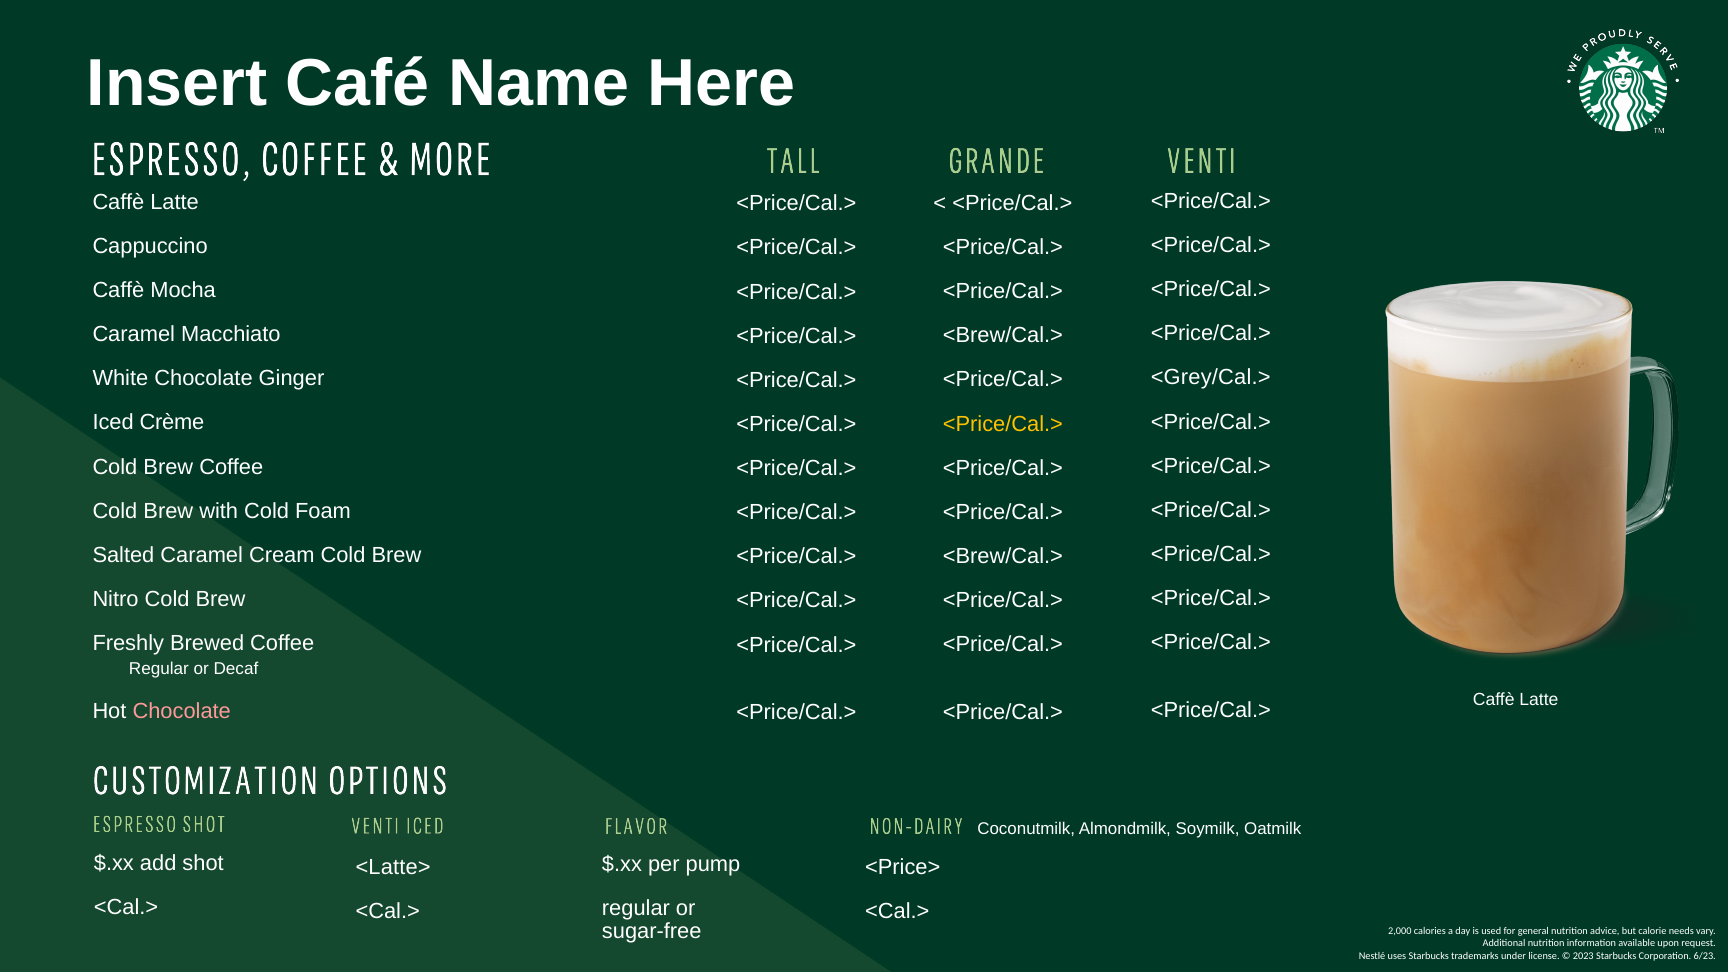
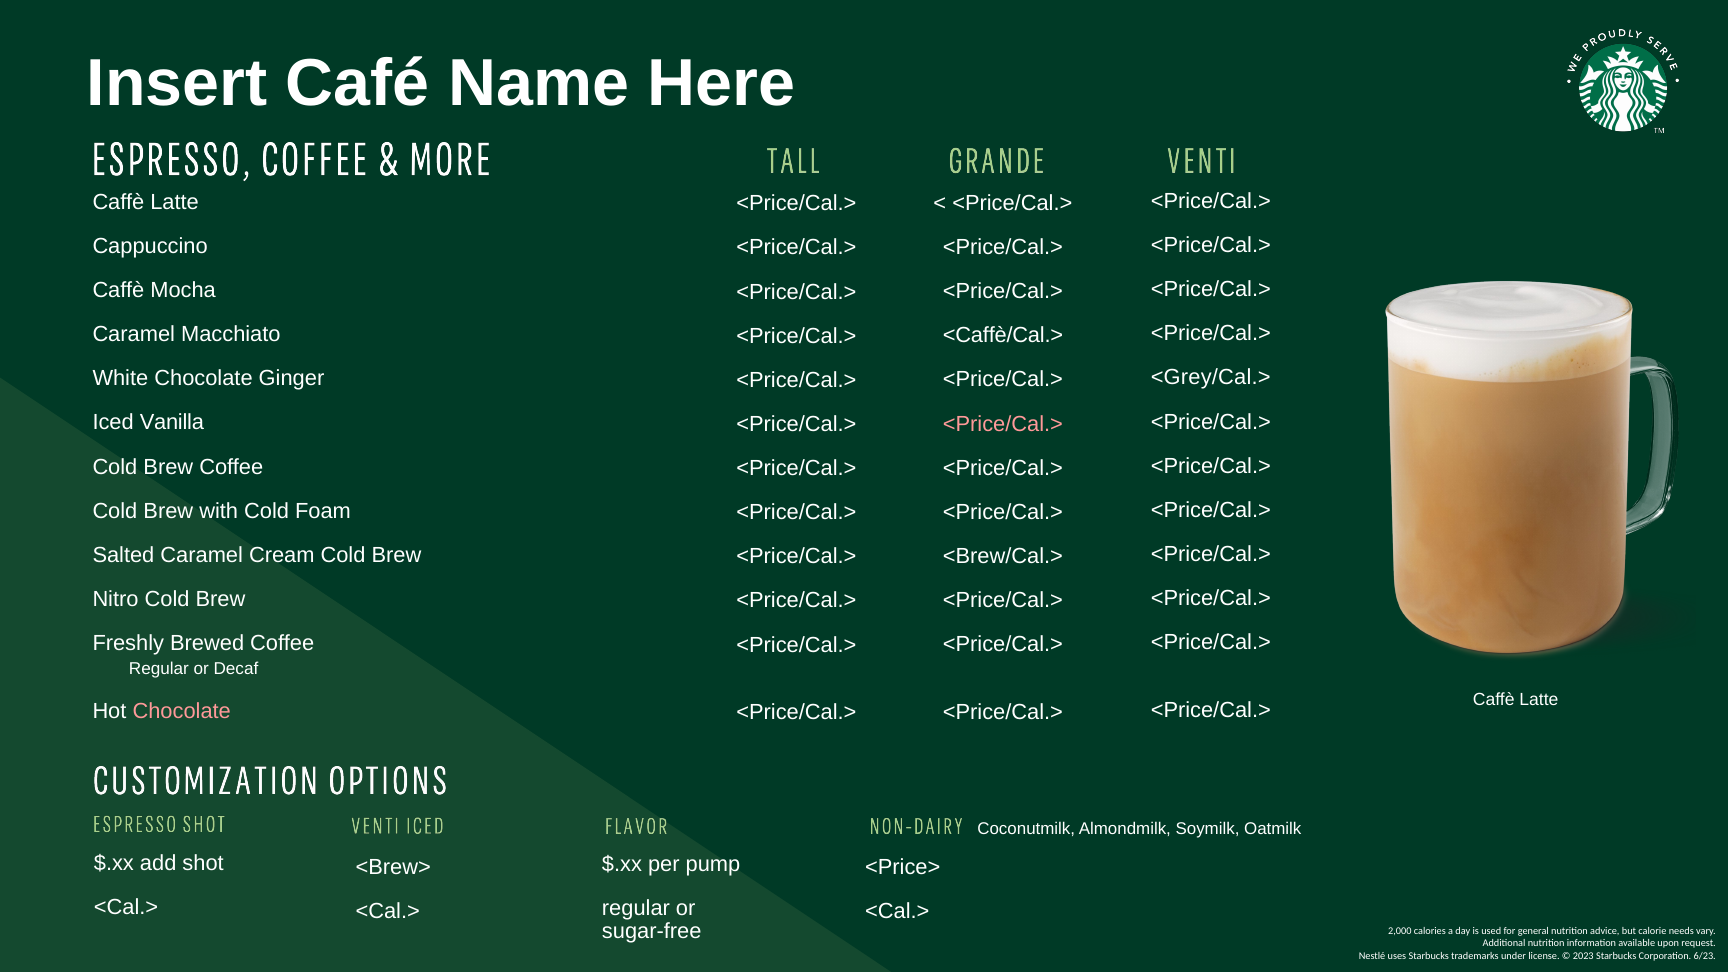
<Brew/Cal.> at (1003, 336): <Brew/Cal.> -> <Caffè/Cal.>
Crème: Crème -> Vanilla
<Price/Cal.> at (1003, 424) colour: yellow -> pink
<Latte>: <Latte> -> <Brew>
